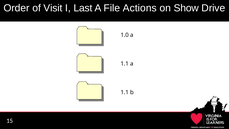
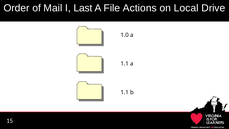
Visit: Visit -> Mail
Show: Show -> Local
